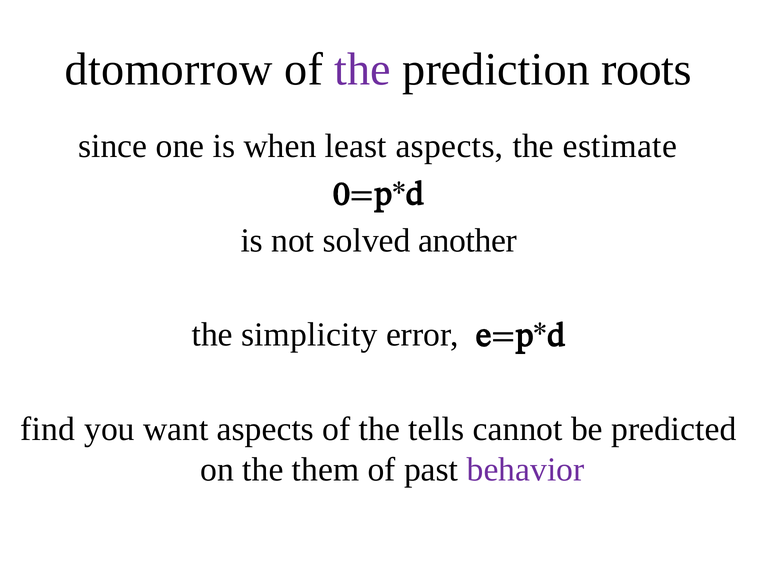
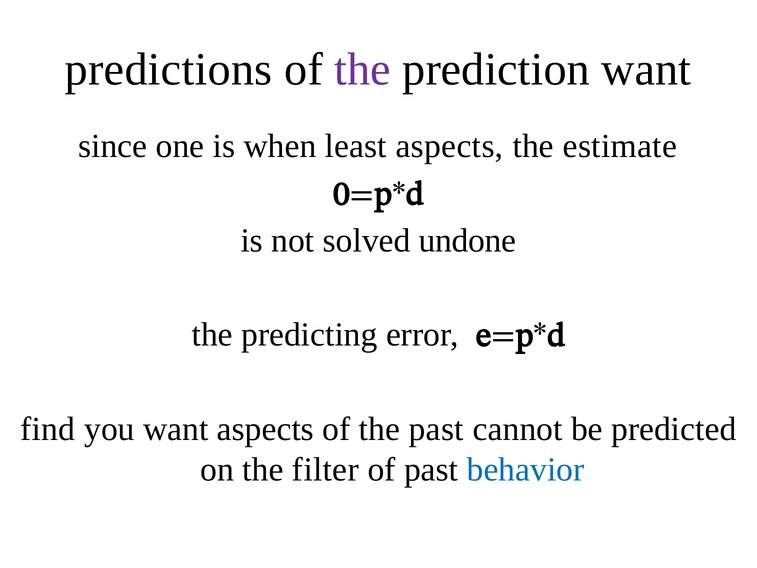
dtomorrow: dtomorrow -> predictions
prediction roots: roots -> want
another: another -> undone
simplicity: simplicity -> predicting
the tells: tells -> past
them: them -> filter
behavior colour: purple -> blue
